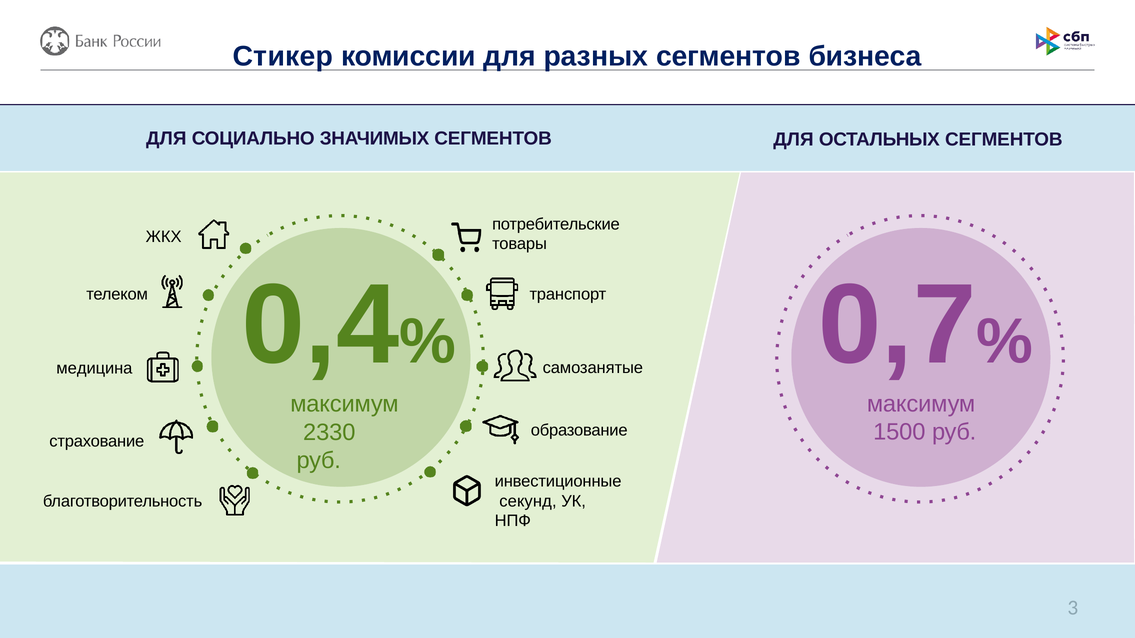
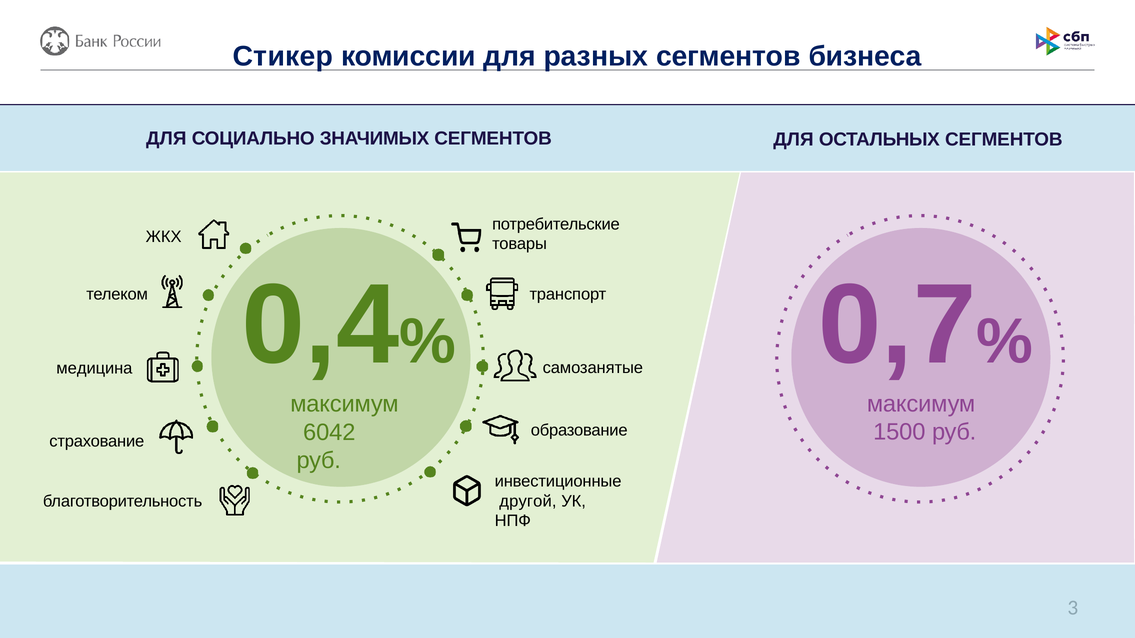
2330: 2330 -> 6042
секунд: секунд -> другой
